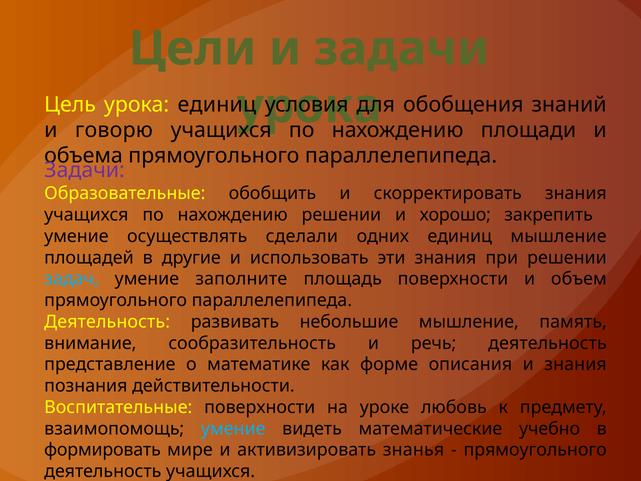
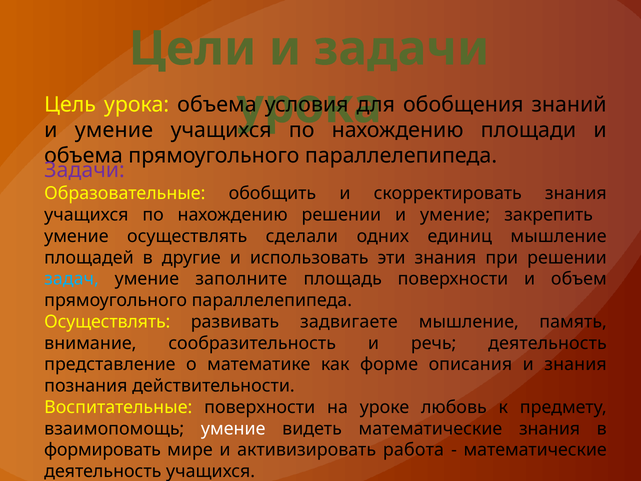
урока единиц: единиц -> объема
говорю at (114, 130): говорю -> умение
хорошо at (455, 215): хорошо -> умение
Деятельность at (107, 322): Деятельность -> Осуществлять
небольшие: небольшие -> задвигаете
умение at (233, 428) colour: light blue -> white
математические учебно: учебно -> знания
знанья: знанья -> работа
прямоугольного at (535, 450): прямоугольного -> математические
